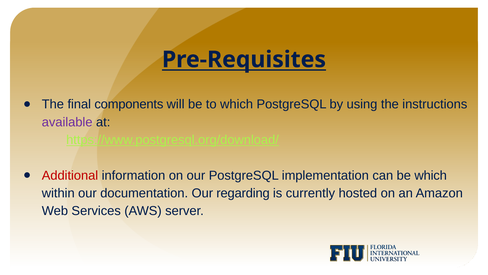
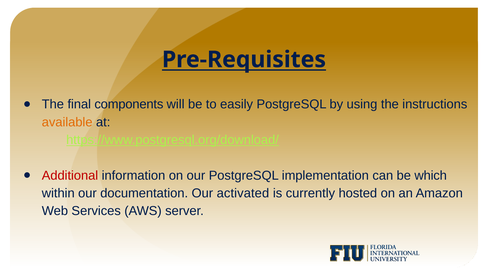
to which: which -> easily
available colour: purple -> orange
regarding: regarding -> activated
